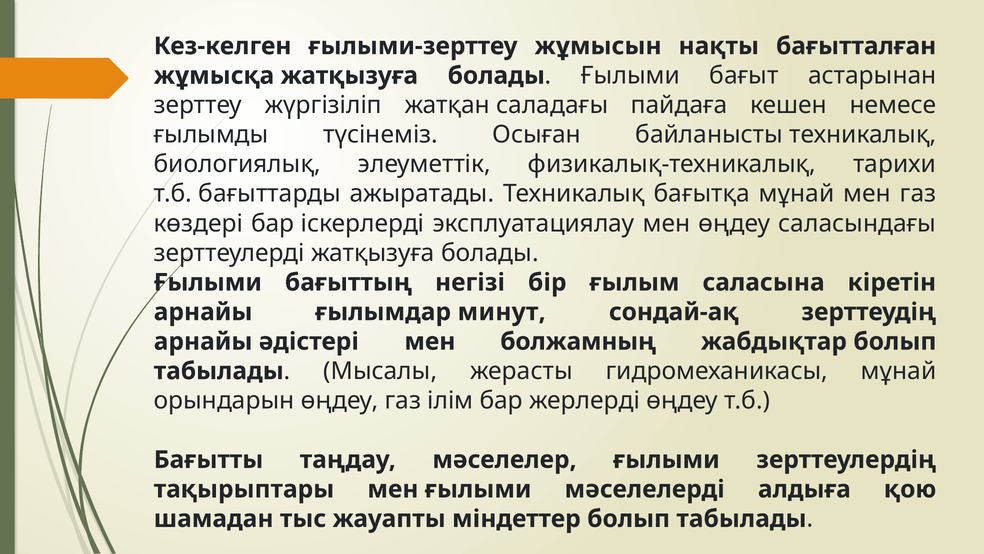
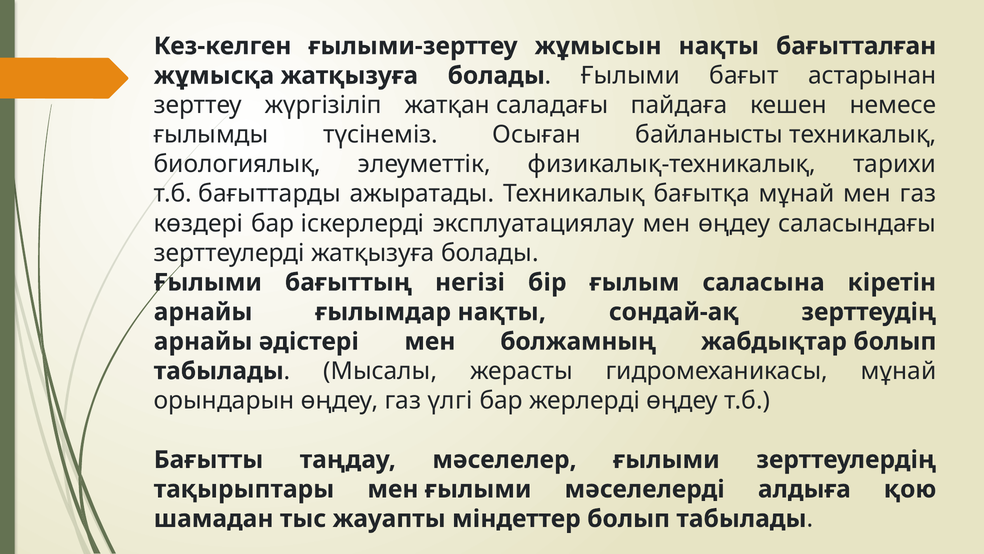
ғылымдар минут: минут -> нақты
ілім: ілім -> үлгі
